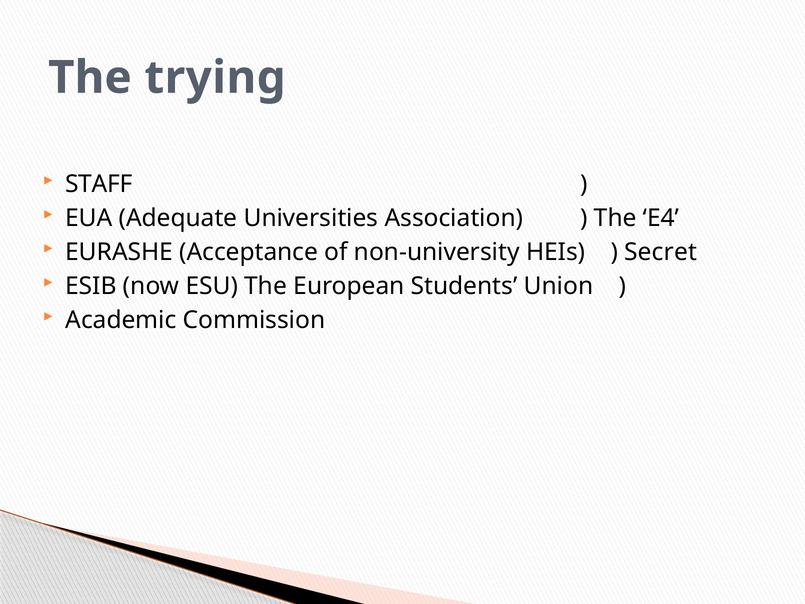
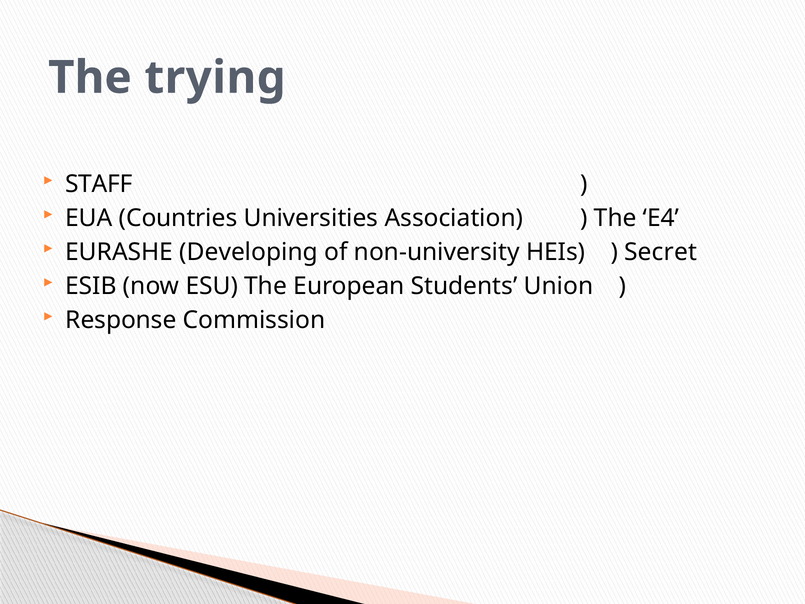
Adequate: Adequate -> Countries
Acceptance: Acceptance -> Developing
Academic: Academic -> Response
